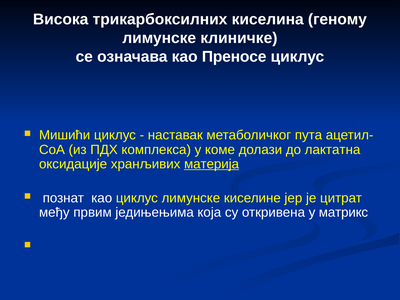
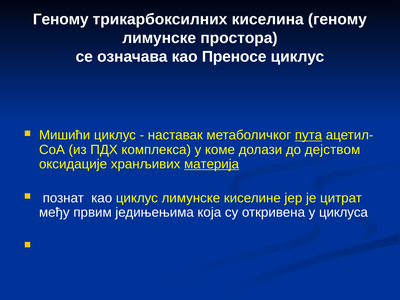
Висока at (61, 19): Висока -> Геному
клиничке: клиничке -> простора
пута underline: none -> present
лактатна: лактатна -> дејством
матрикс: матрикс -> циклуса
